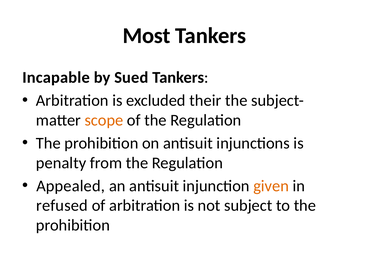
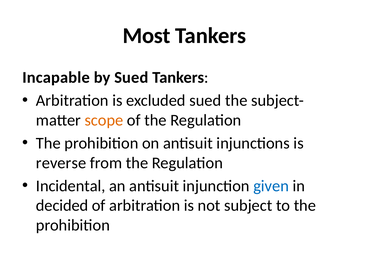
excluded their: their -> sued
penalty: penalty -> reverse
Appealed: Appealed -> Incidental
given colour: orange -> blue
refused: refused -> decided
